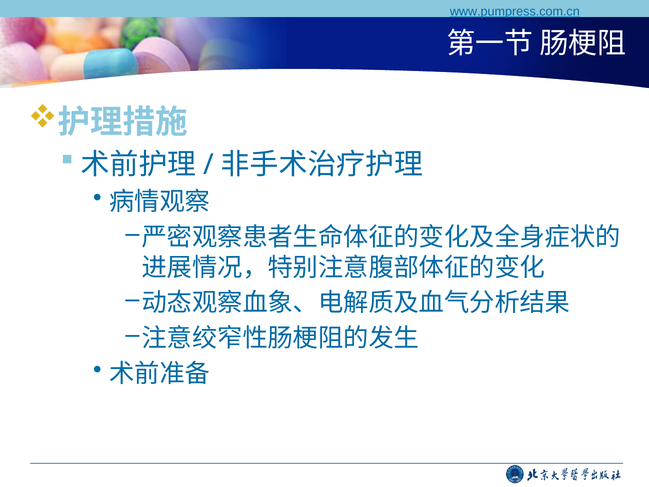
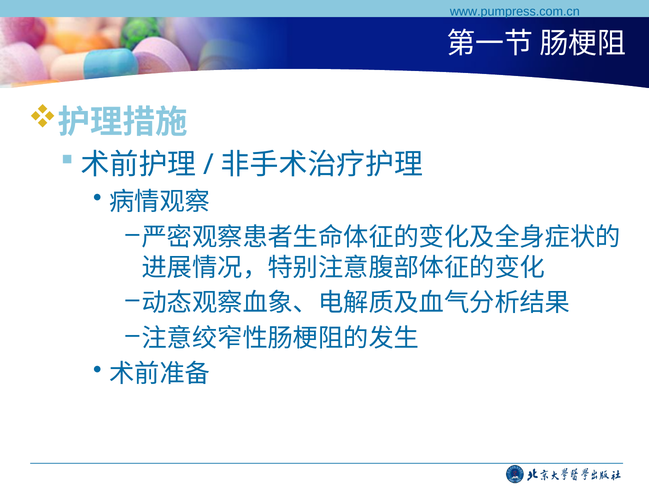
www.pumpress.com.cn underline: present -> none
